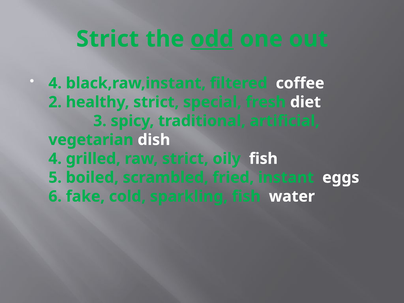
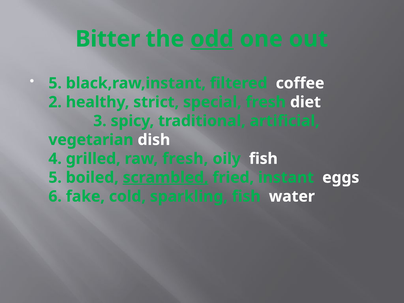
Strict at (108, 39): Strict -> Bitter
4 at (55, 83): 4 -> 5
raw strict: strict -> fresh
scrambled underline: none -> present
